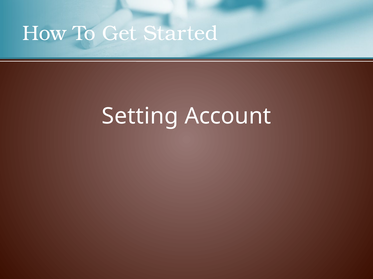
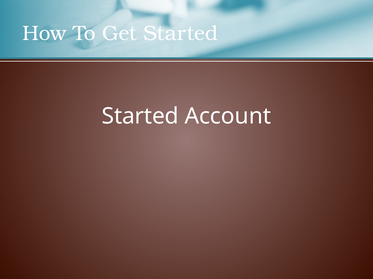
Setting at (140, 116): Setting -> Started
